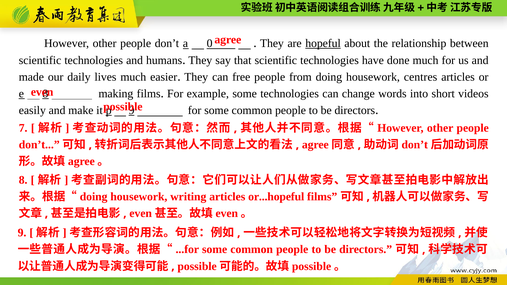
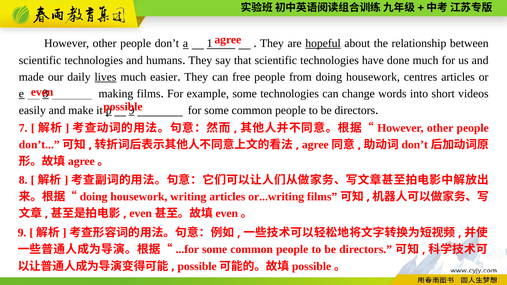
0: 0 -> 1
lives underline: none -> present
or...hopeful: or...hopeful -> or...writing
